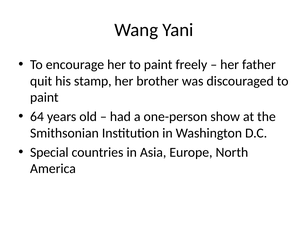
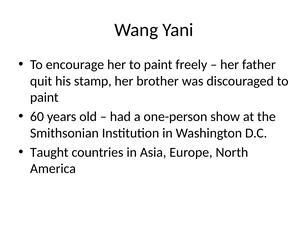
64: 64 -> 60
Special: Special -> Taught
